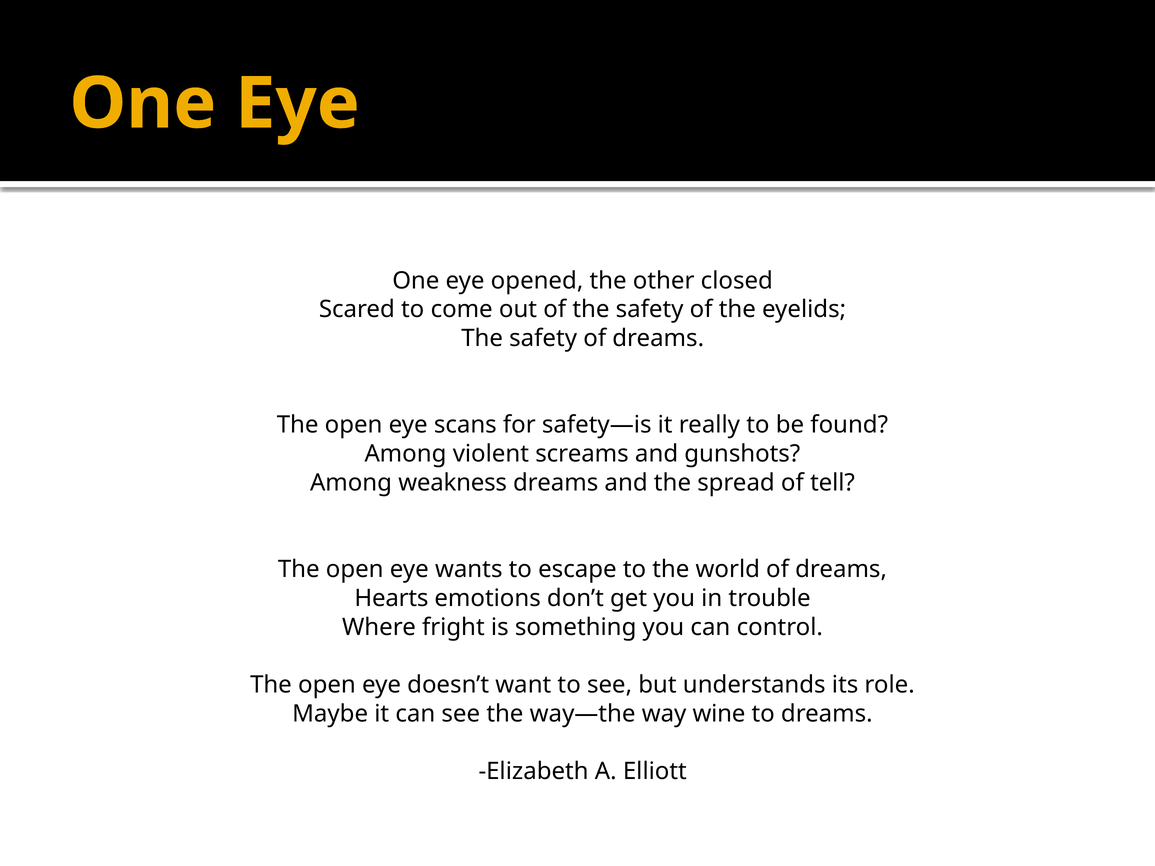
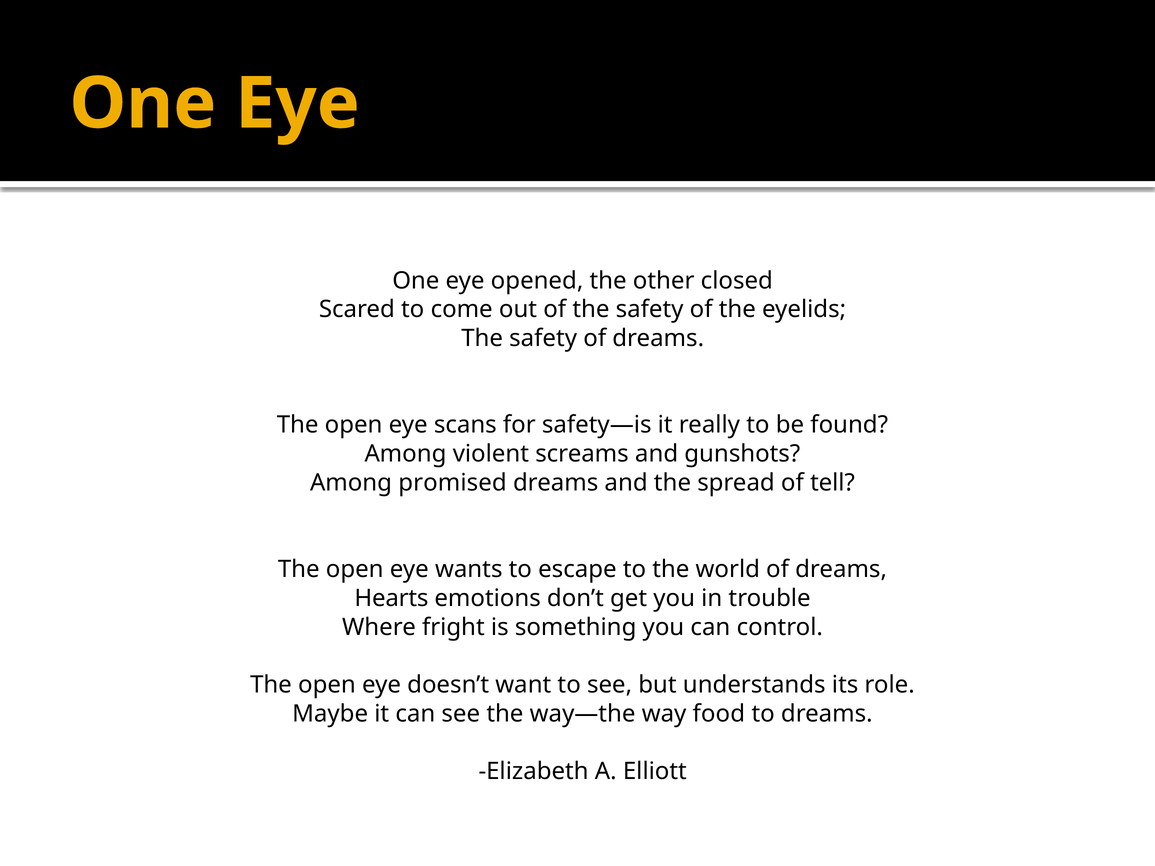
weakness: weakness -> promised
wine: wine -> food
